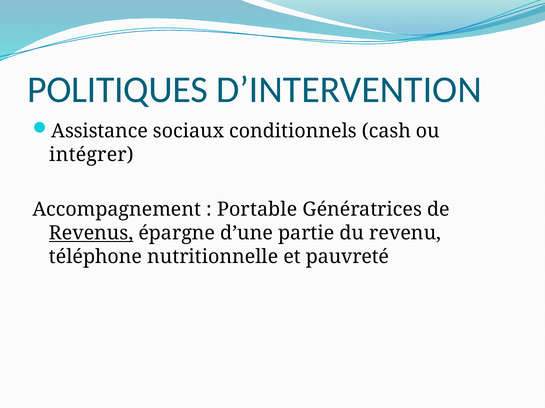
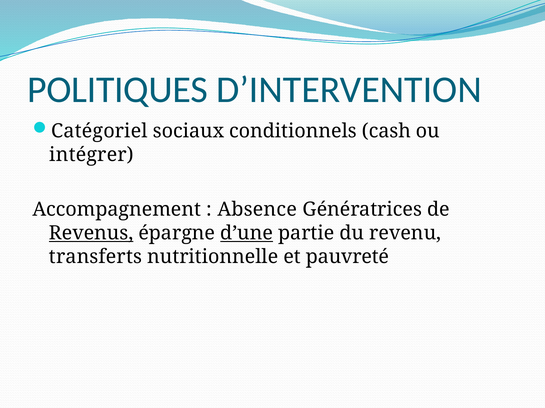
Assistance: Assistance -> Catégoriel
Portable: Portable -> Absence
d’une underline: none -> present
téléphone: téléphone -> transferts
